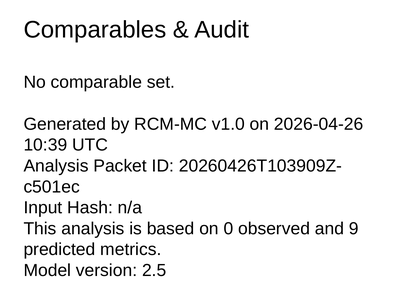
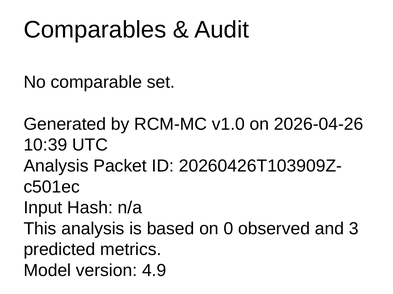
9: 9 -> 3
2.5: 2.5 -> 4.9
